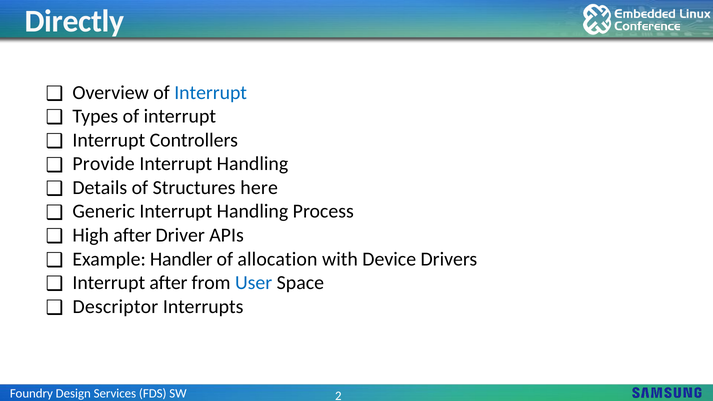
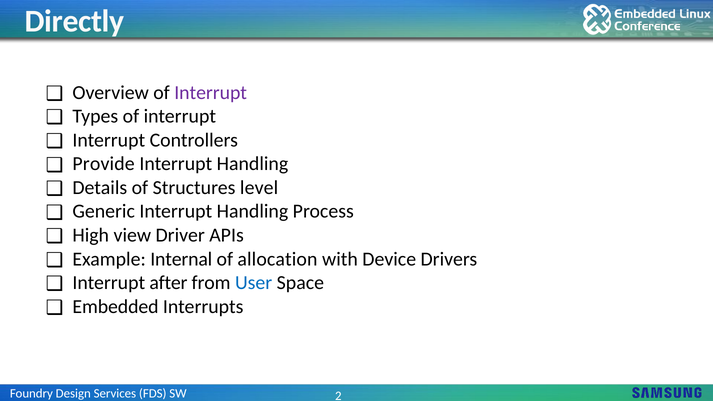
Interrupt at (211, 93) colour: blue -> purple
here: here -> level
High after: after -> view
Handler: Handler -> Internal
Descriptor: Descriptor -> Embedded
